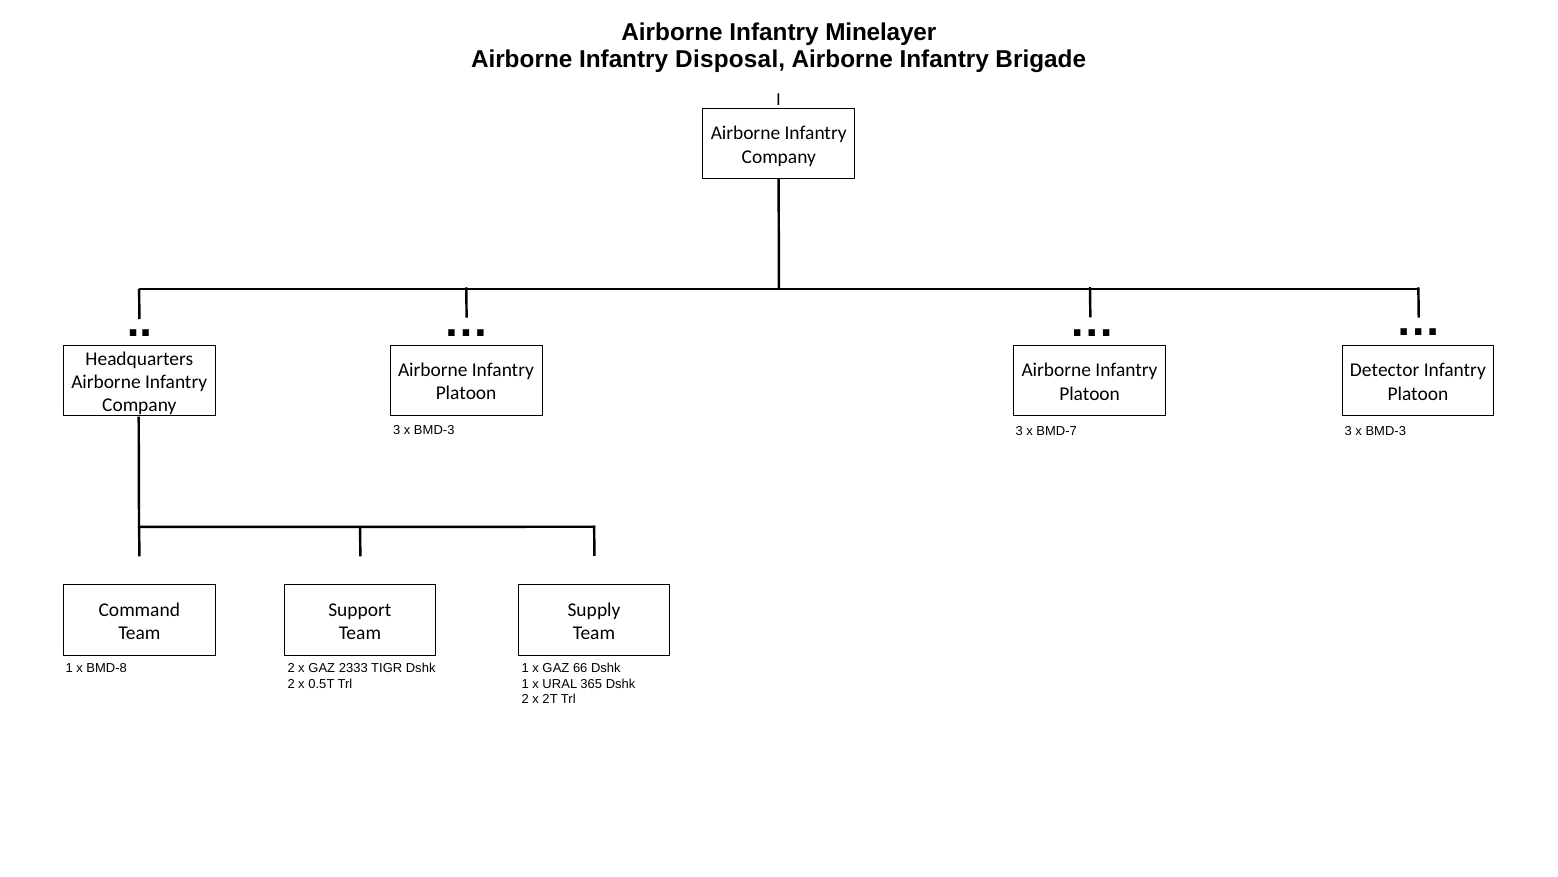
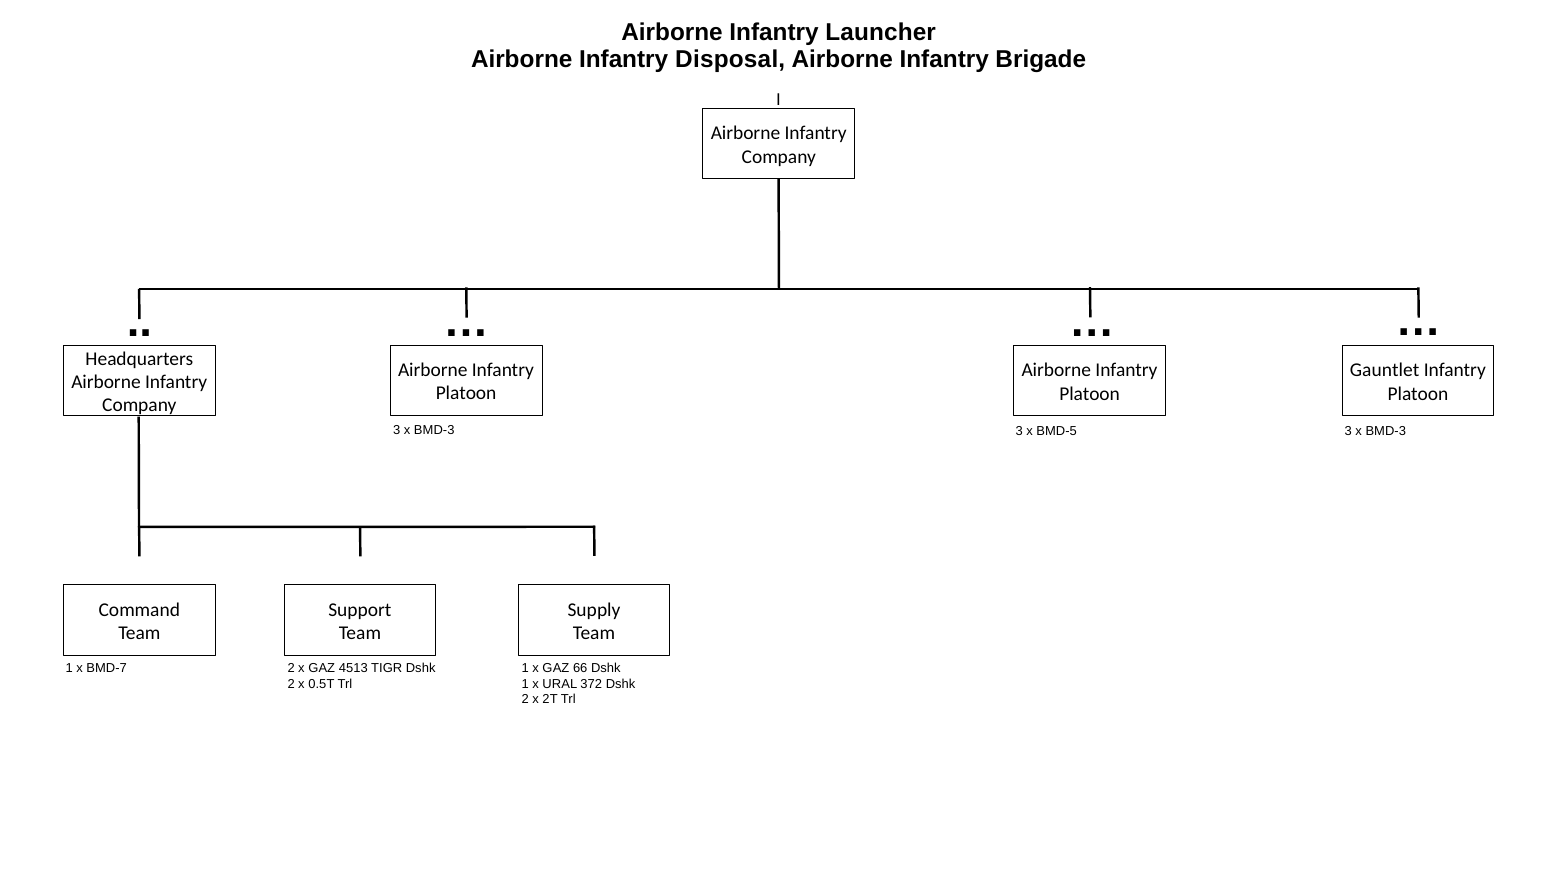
Minelayer: Minelayer -> Launcher
Detector: Detector -> Gauntlet
BMD-7: BMD-7 -> BMD-5
BMD-8: BMD-8 -> BMD-7
2333: 2333 -> 4513
365: 365 -> 372
